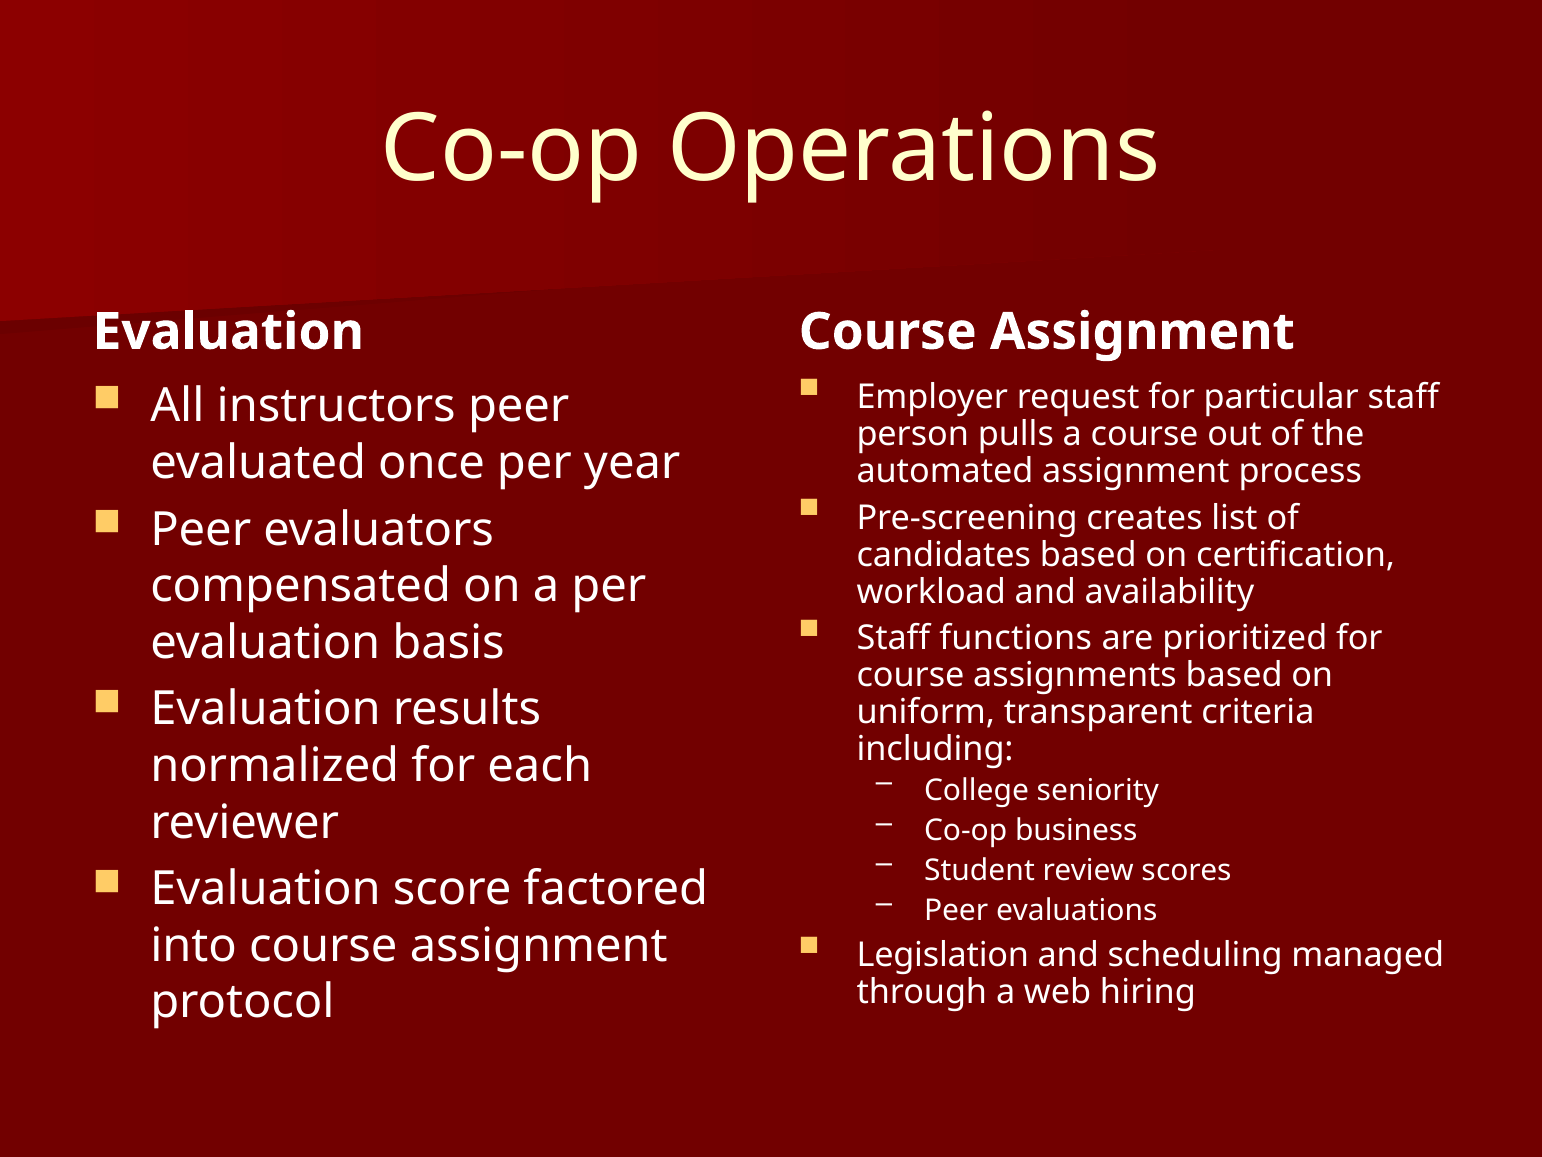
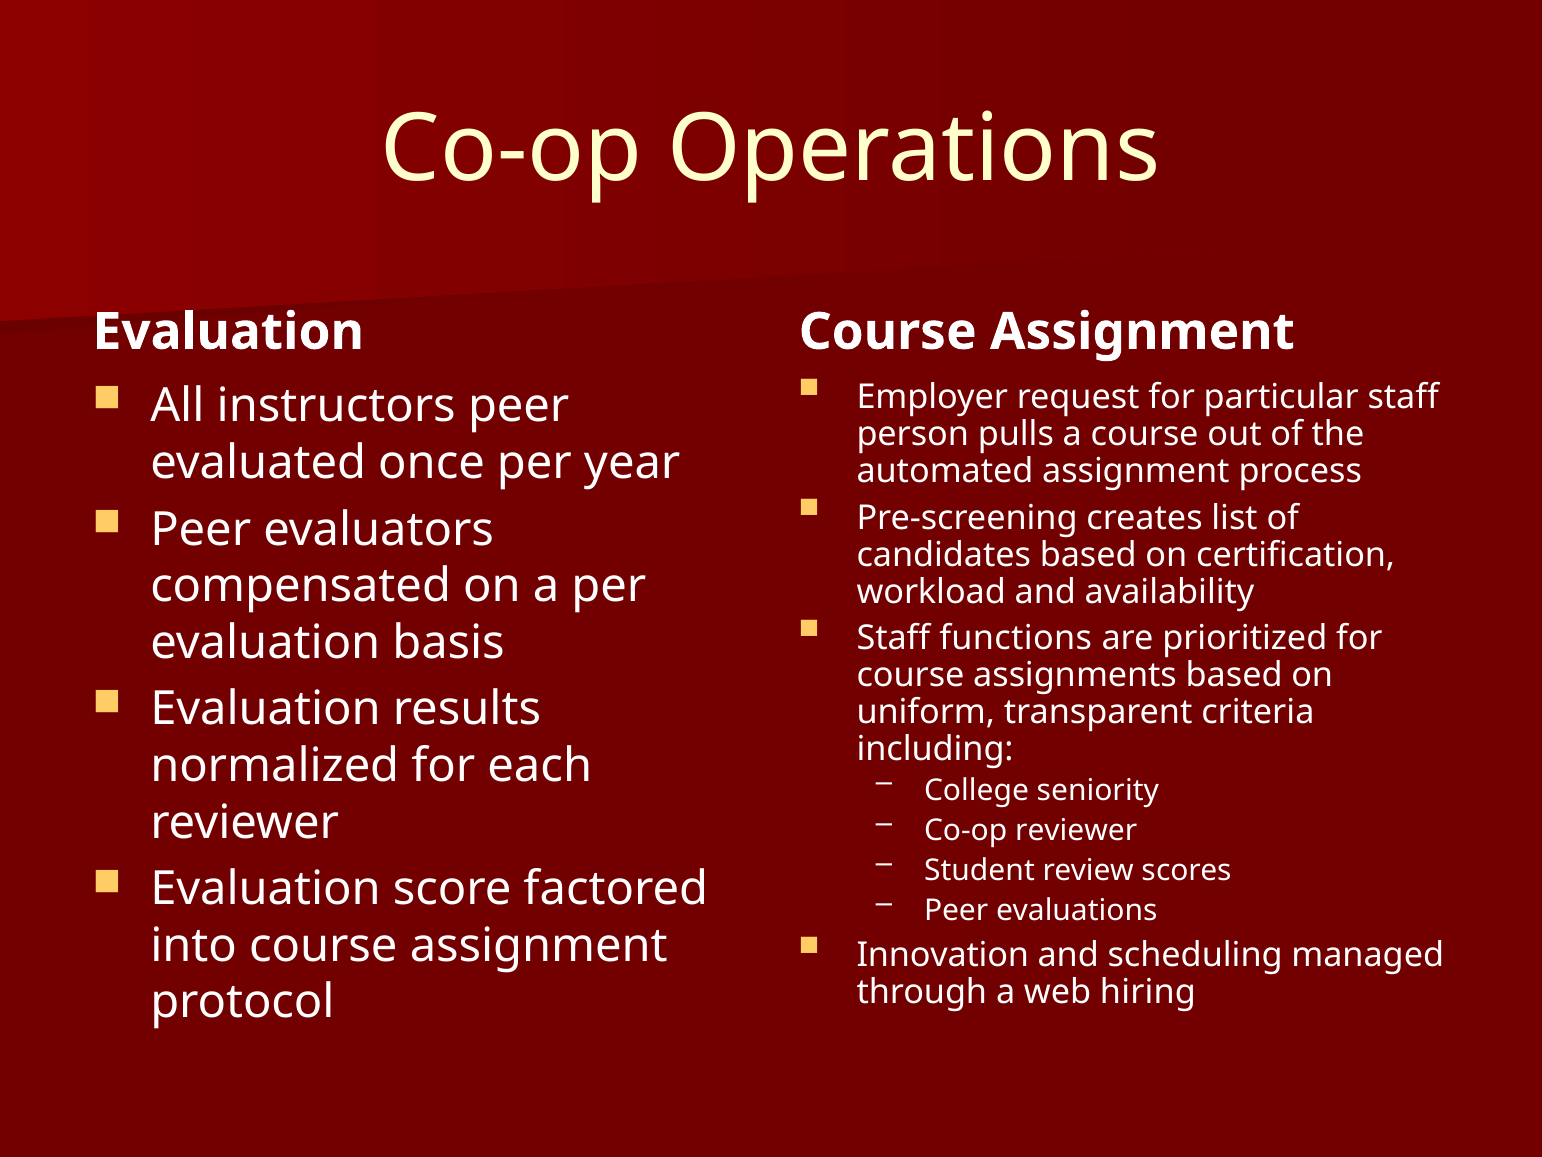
Co-op business: business -> reviewer
Legislation: Legislation -> Innovation
